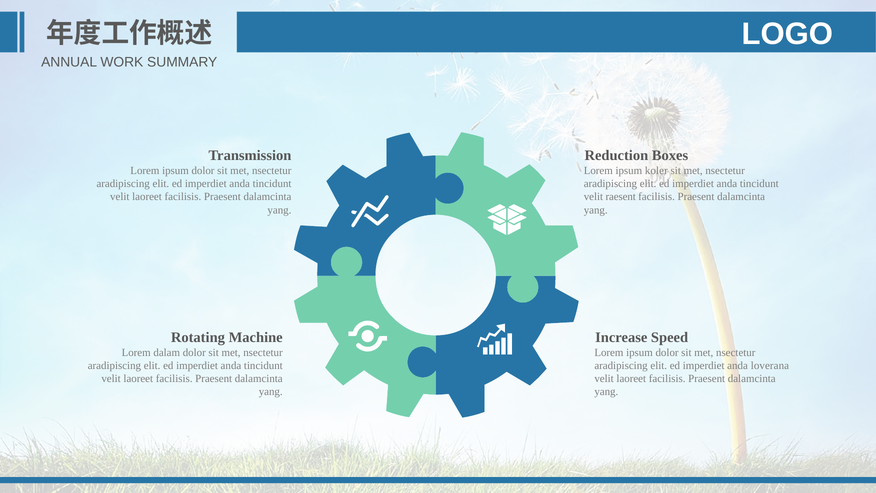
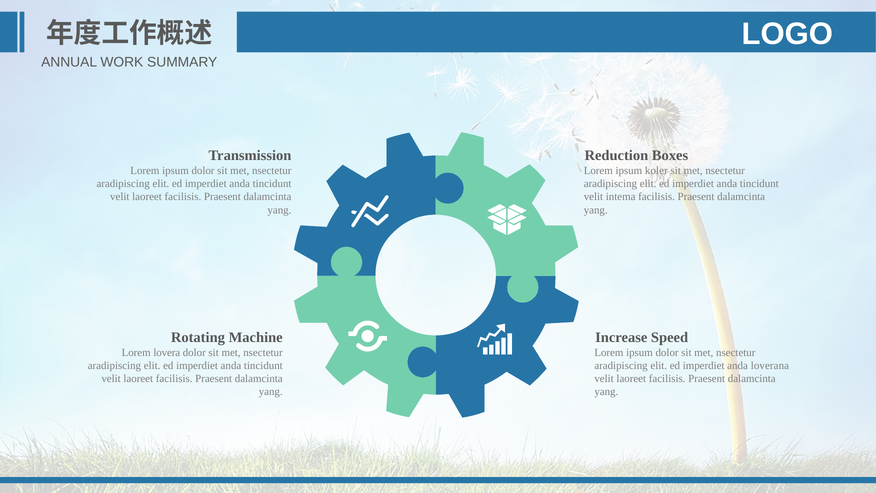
raesent: raesent -> intema
dalam: dalam -> lovera
